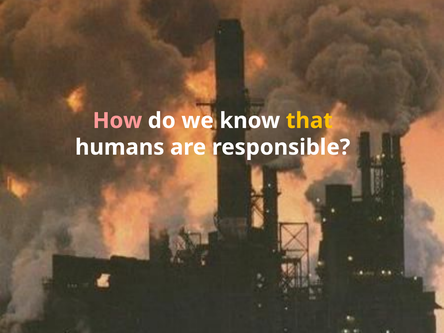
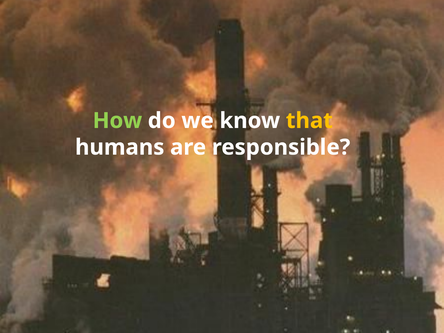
How colour: pink -> light green
